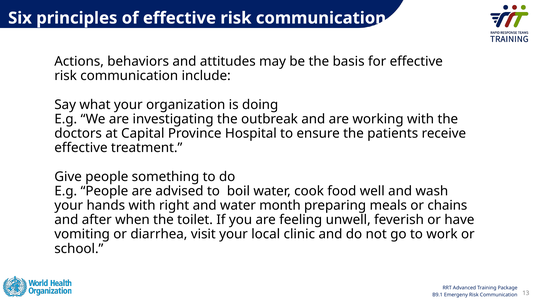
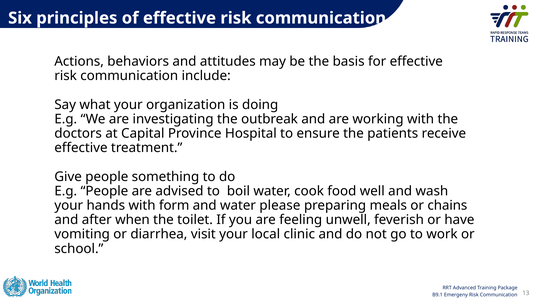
right: right -> form
month: month -> please
